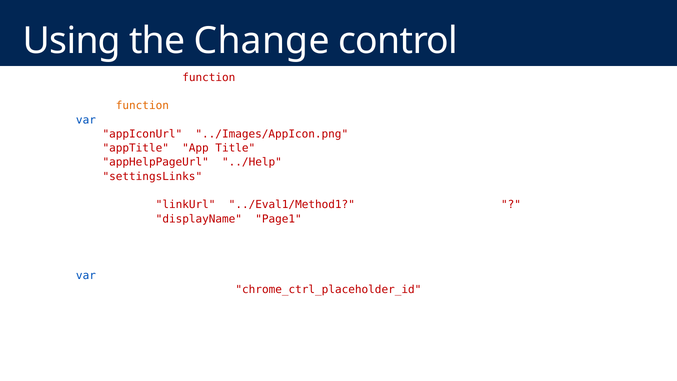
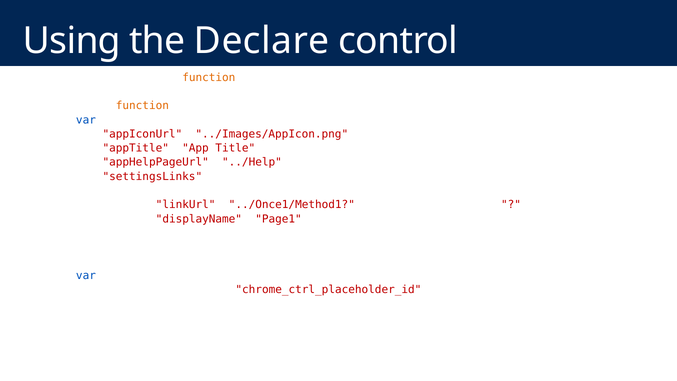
Change: Change -> Declare
function at (209, 77) colour: red -> orange
../Eval1/Method1: ../Eval1/Method1 -> ../Once1/Method1
